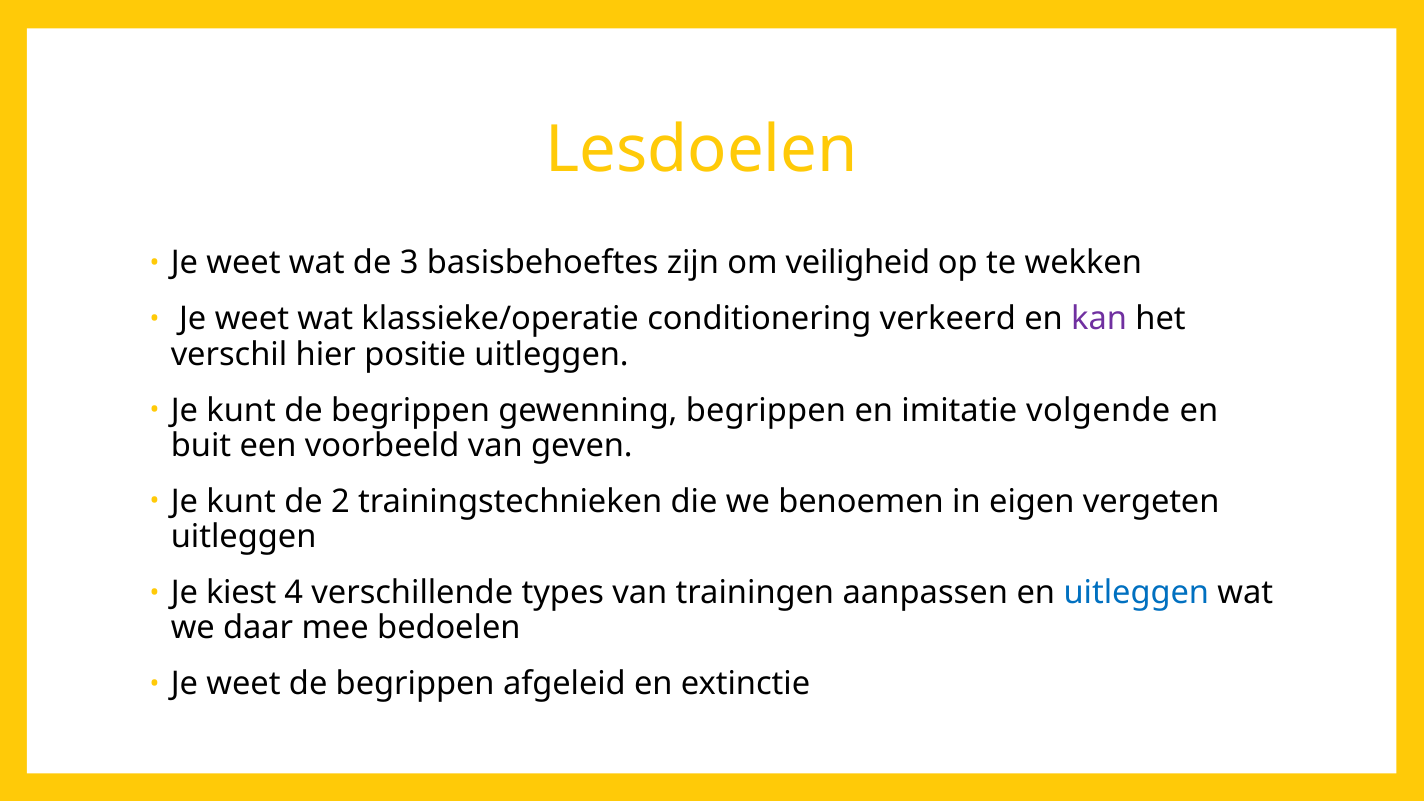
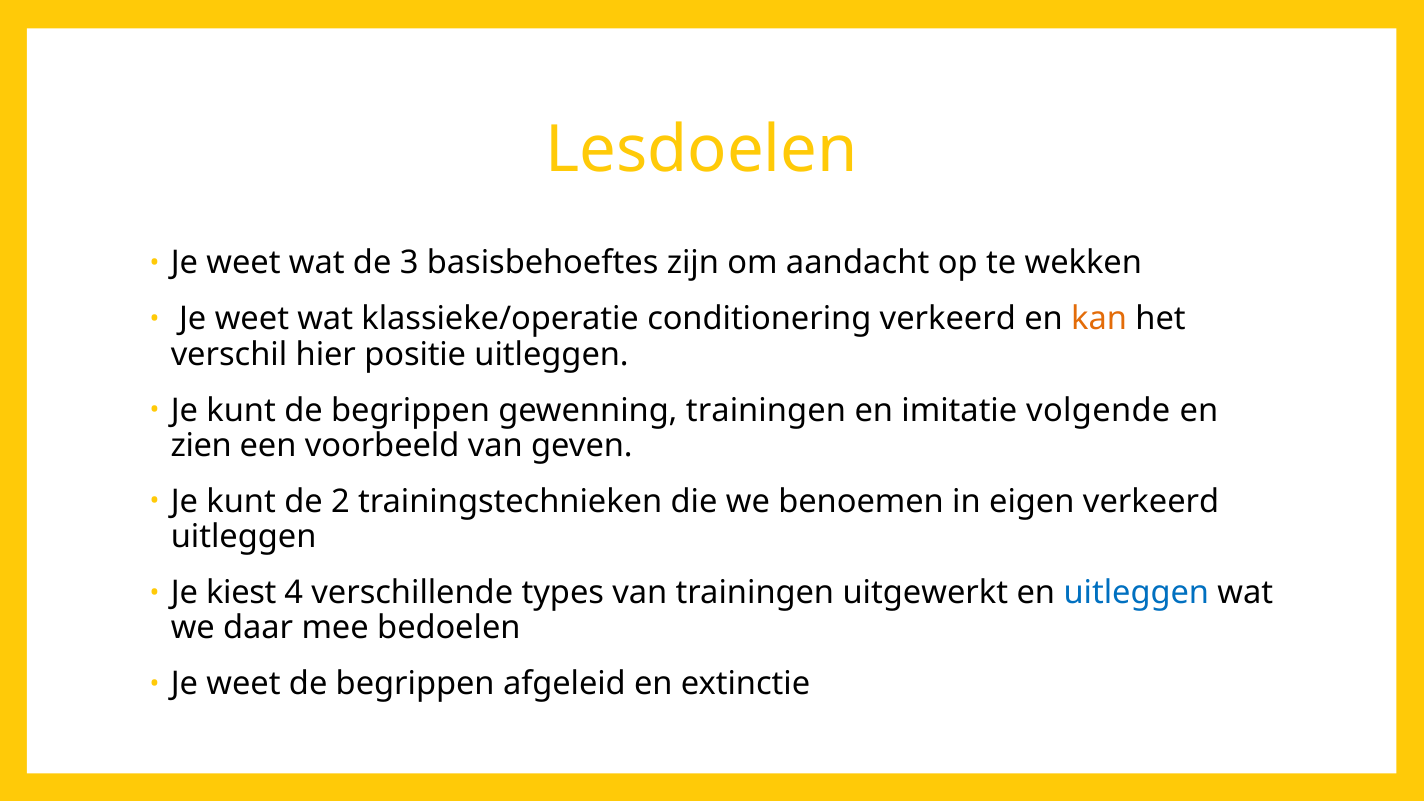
veiligheid: veiligheid -> aandacht
kan colour: purple -> orange
gewenning begrippen: begrippen -> trainingen
buit: buit -> zien
eigen vergeten: vergeten -> verkeerd
aanpassen: aanpassen -> uitgewerkt
